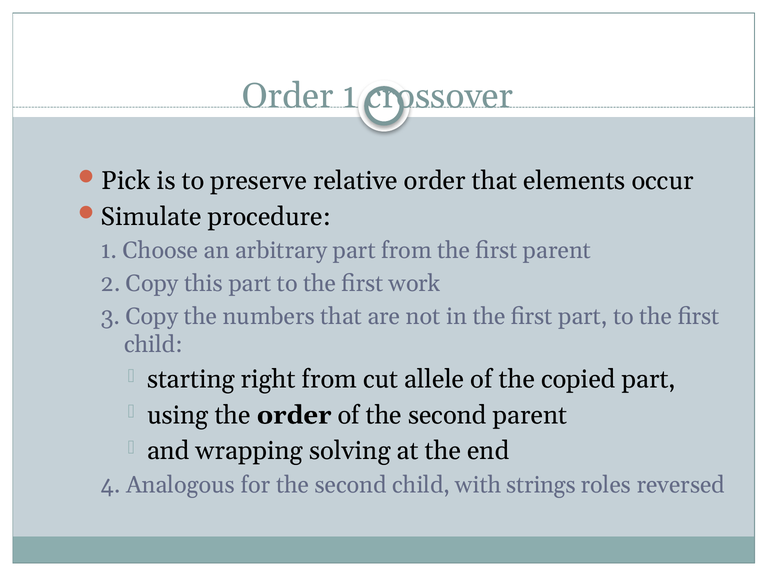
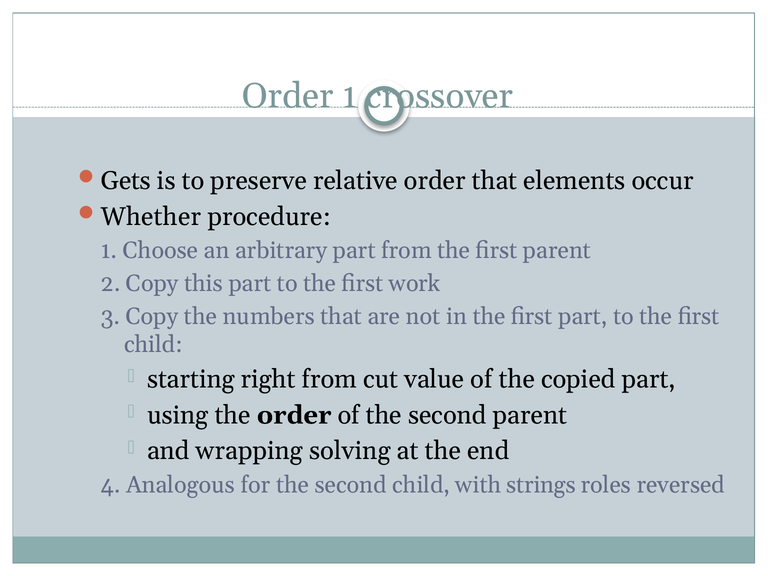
Pick: Pick -> Gets
Simulate: Simulate -> Whether
allele: allele -> value
